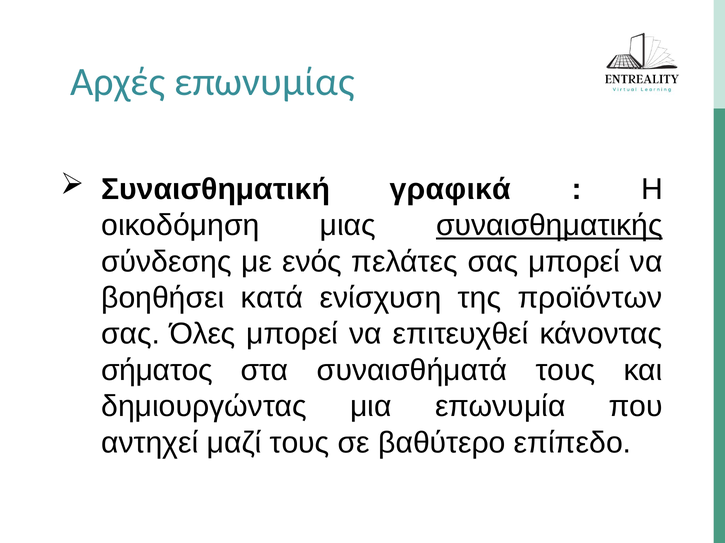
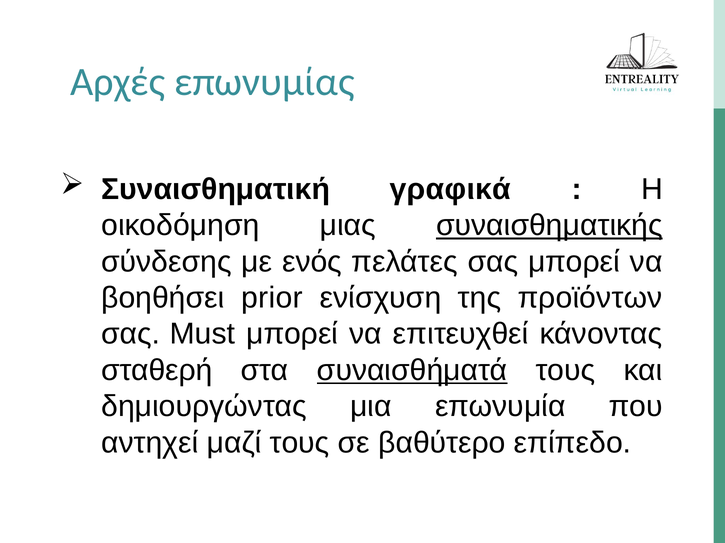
κατά: κατά -> prior
Όλες: Όλες -> Must
σήματος: σήματος -> σταθερή
συναισθήματά underline: none -> present
